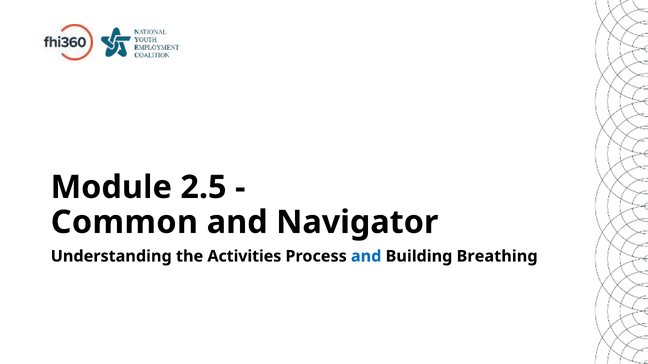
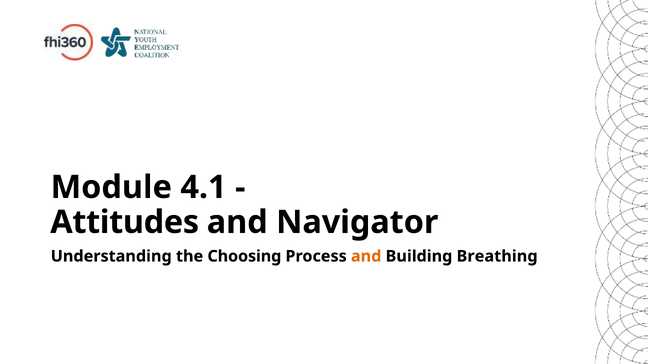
2.5: 2.5 -> 4.1
Common: Common -> Attitudes
Activities: Activities -> Choosing
and at (366, 257) colour: blue -> orange
